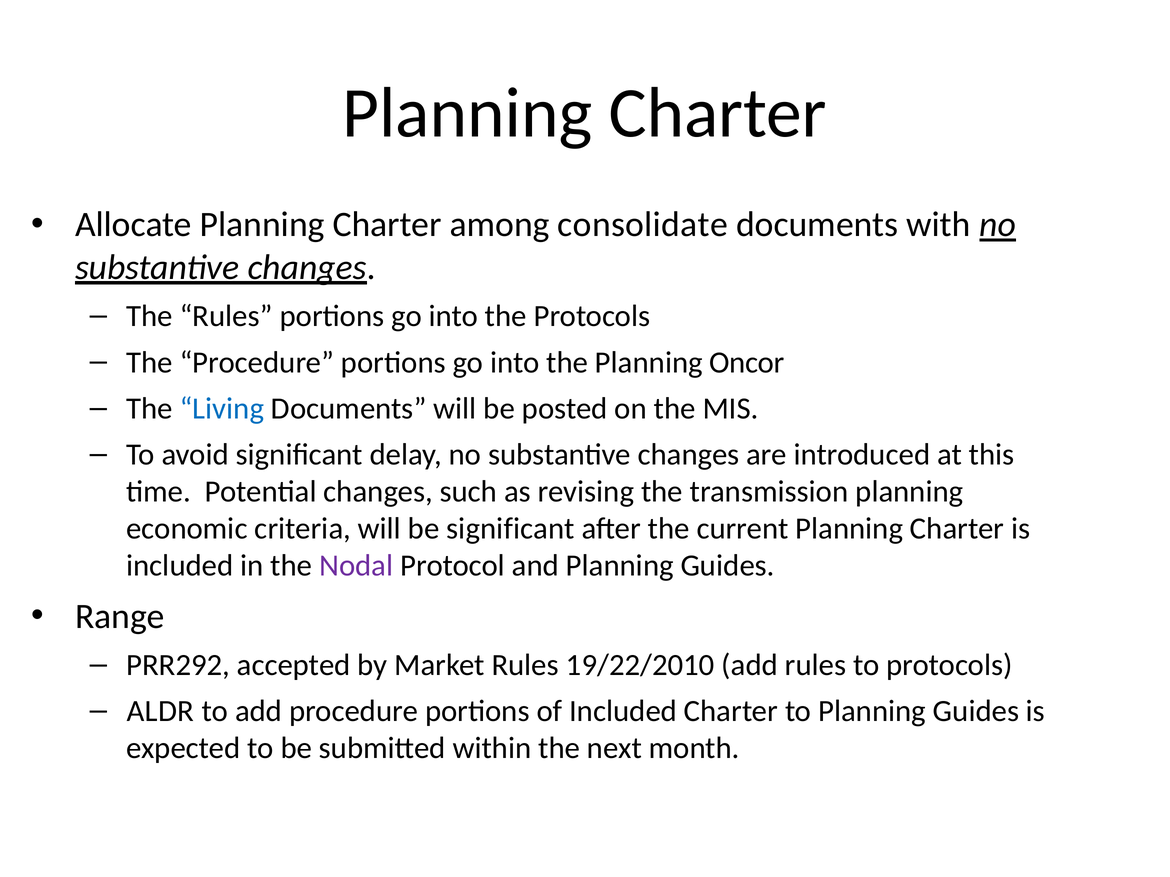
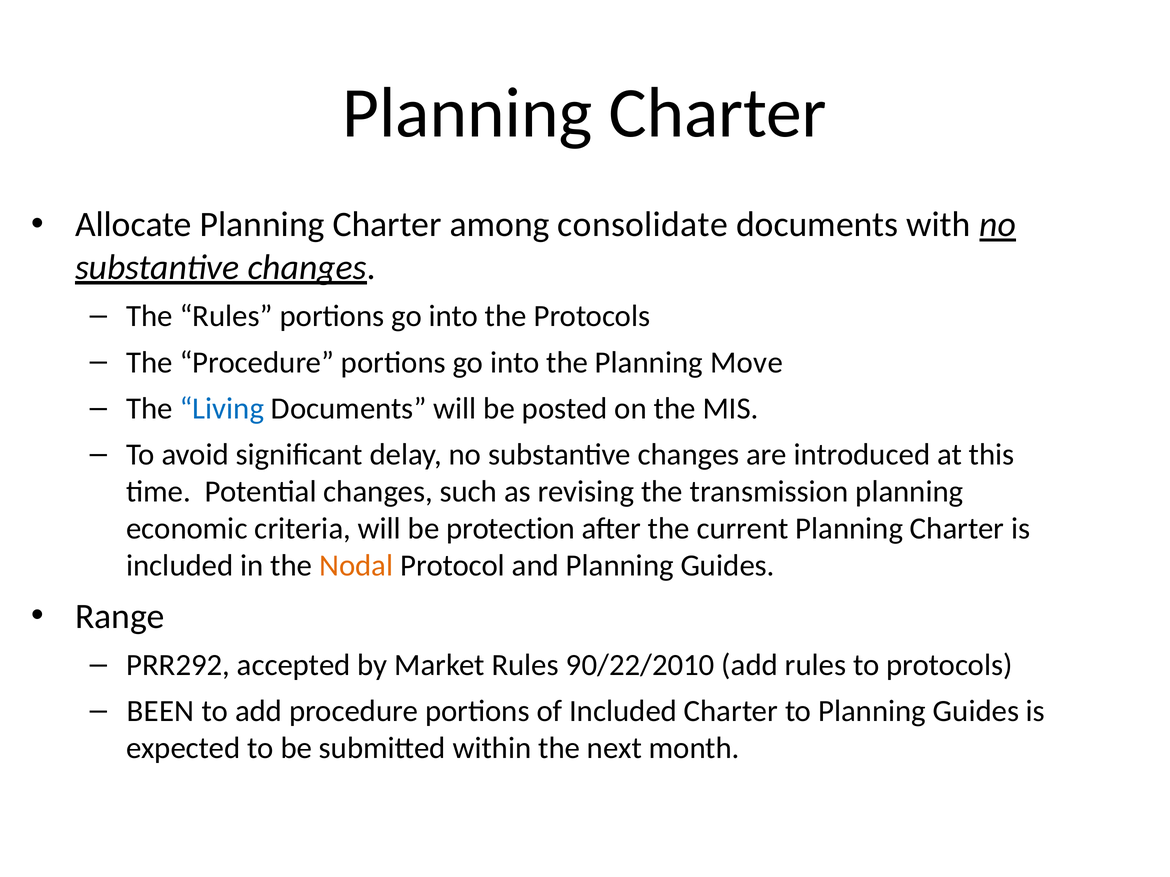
Oncor: Oncor -> Move
be significant: significant -> protection
Nodal colour: purple -> orange
19/22/2010: 19/22/2010 -> 90/22/2010
ALDR: ALDR -> BEEN
